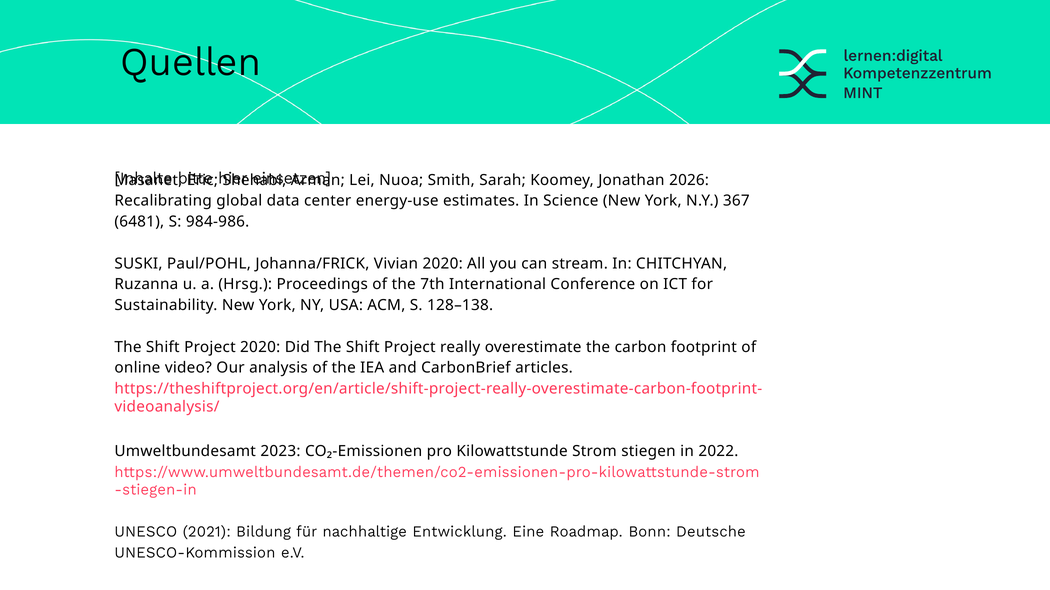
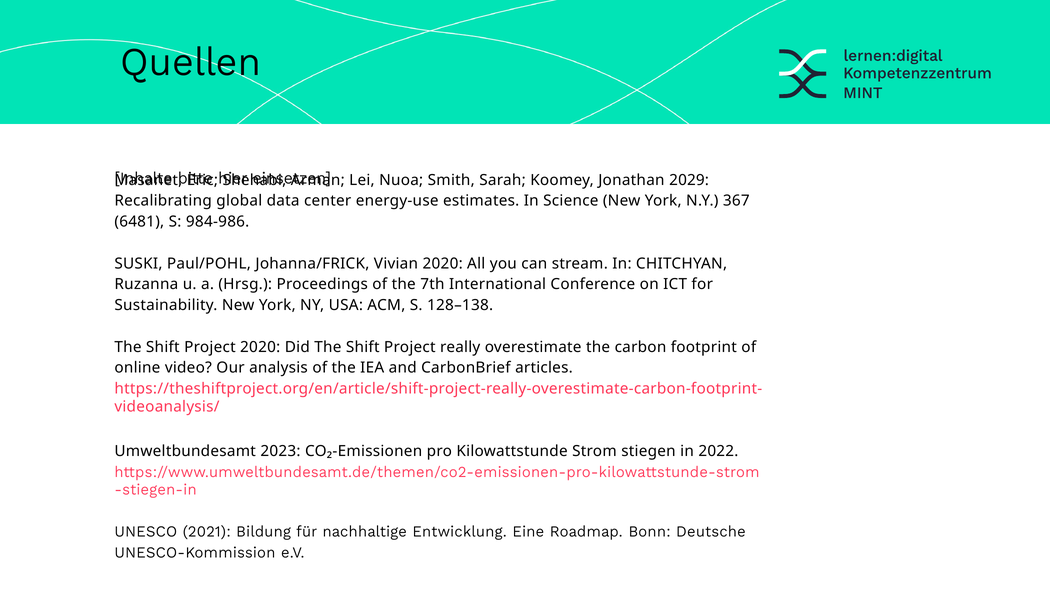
2026: 2026 -> 2029
